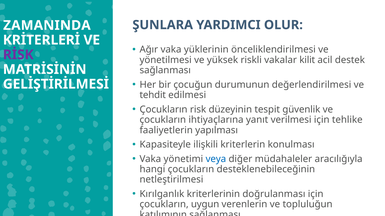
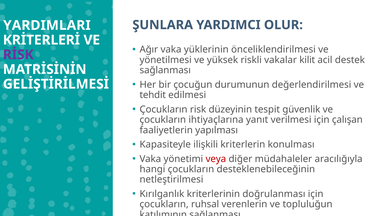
ZAMANINDA: ZAMANINDA -> YARDIMLARI
tehlike: tehlike -> çalışan
veya colour: blue -> red
uygun: uygun -> ruhsal
